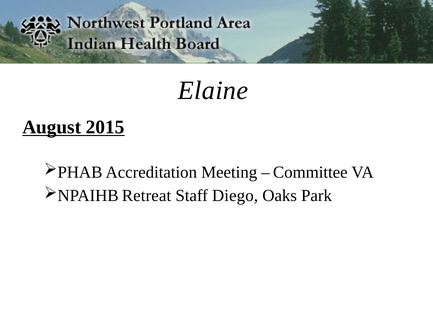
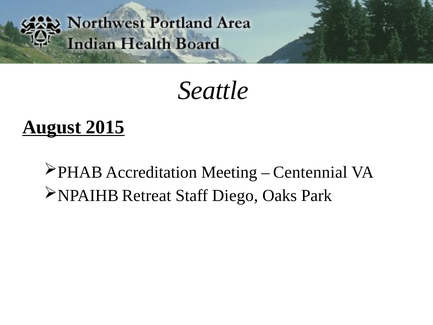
Elaine: Elaine -> Seattle
Committee: Committee -> Centennial
